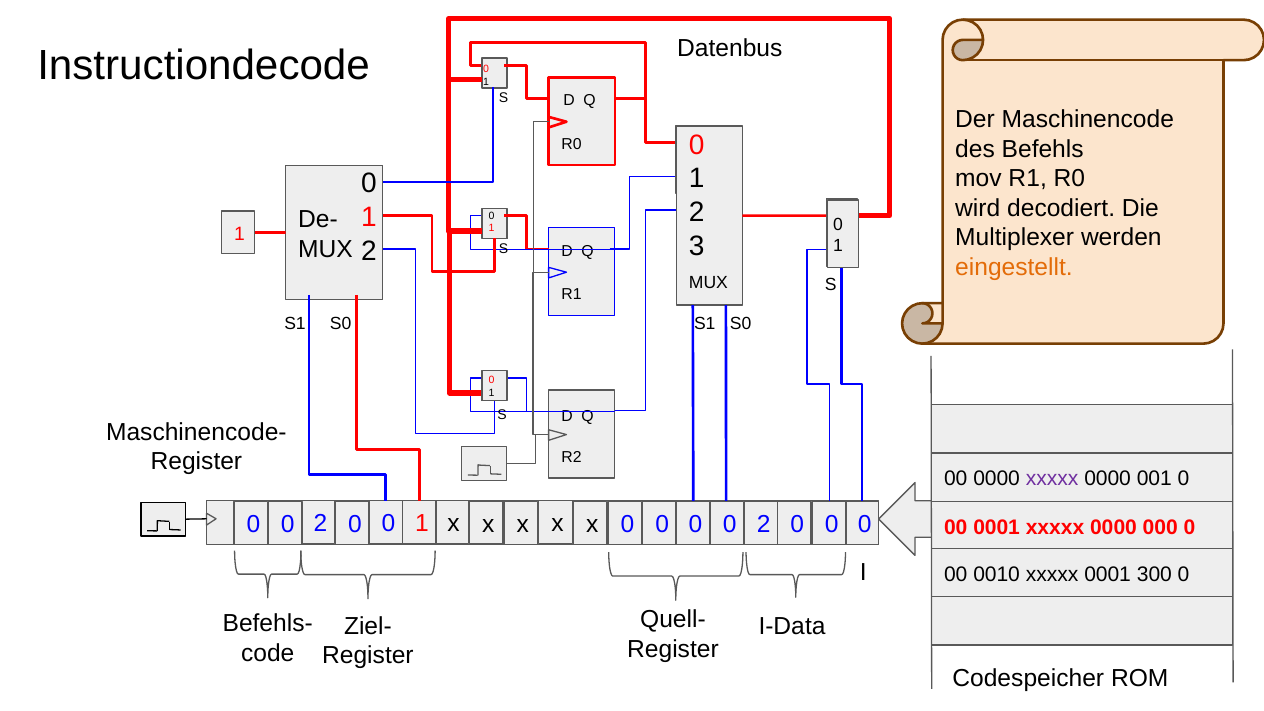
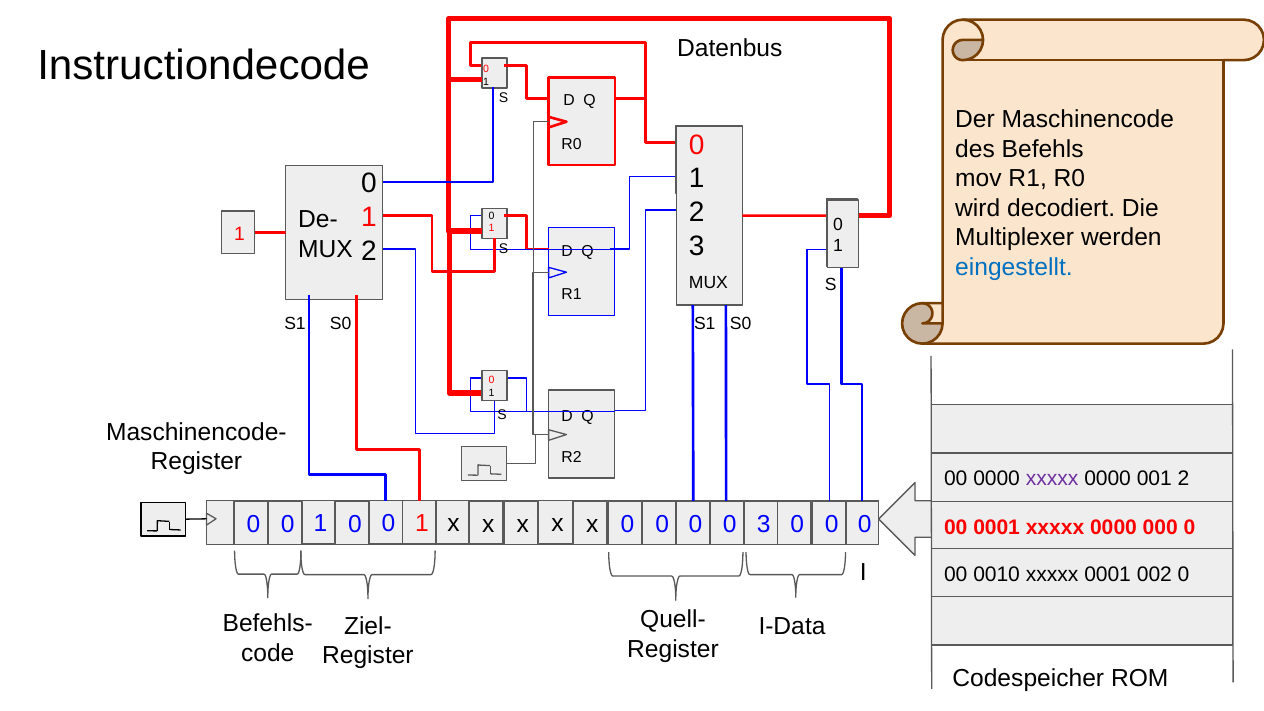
eingestellt colour: orange -> blue
001 0: 0 -> 2
2 at (320, 524): 2 -> 1
2 at (764, 525): 2 -> 3
300: 300 -> 002
